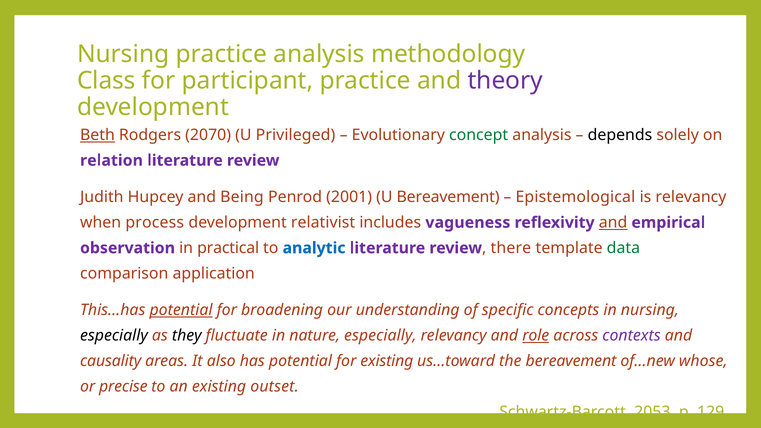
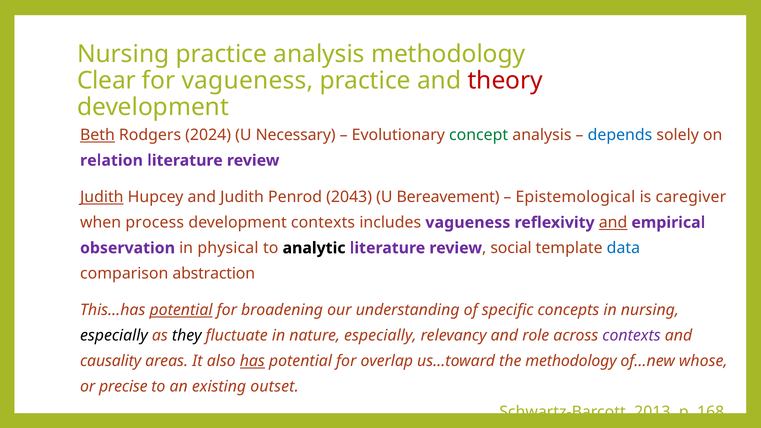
Class: Class -> Clear
for participant: participant -> vagueness
theory colour: purple -> red
2070: 2070 -> 2024
Privileged: Privileged -> Necessary
depends colour: black -> blue
Judith at (102, 197) underline: none -> present
and Being: Being -> Judith
2001: 2001 -> 2043
is relevancy: relevancy -> caregiver
development relativist: relativist -> contexts
practical: practical -> physical
analytic colour: blue -> black
there: there -> social
data colour: green -> blue
application: application -> abstraction
role underline: present -> none
has underline: none -> present
for existing: existing -> overlap
the bereavement: bereavement -> methodology
2053: 2053 -> 2013
129: 129 -> 168
